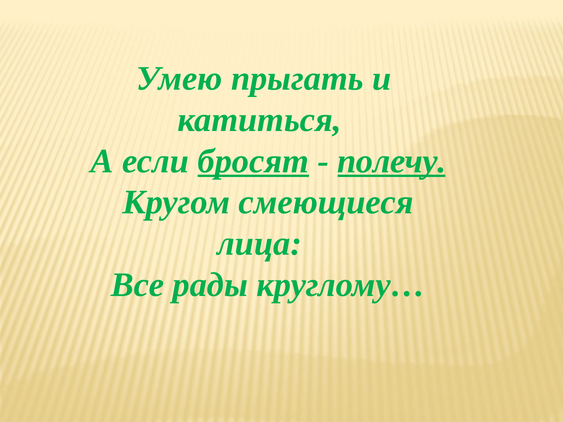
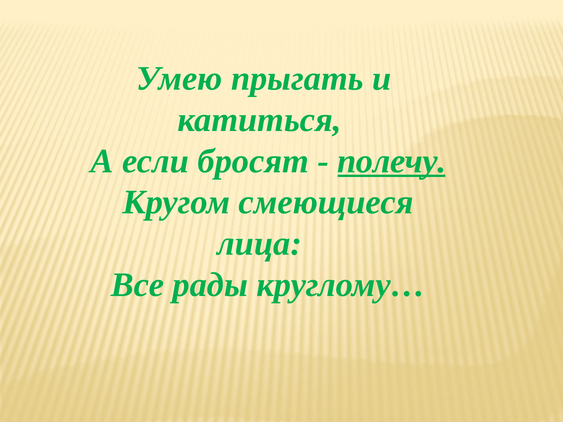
бросят underline: present -> none
